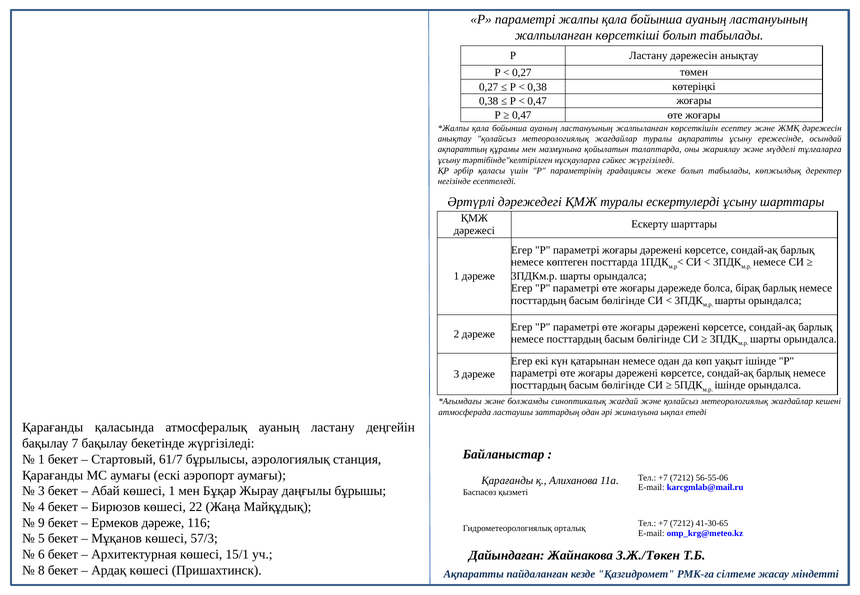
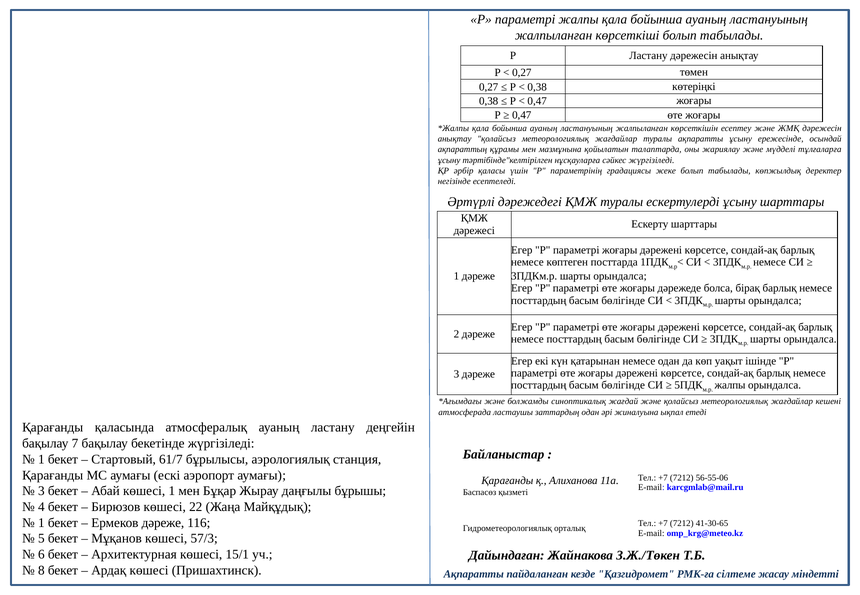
ішінде at (730, 385): ішінде -> жалпы
9 at (41, 523): 9 -> 1
